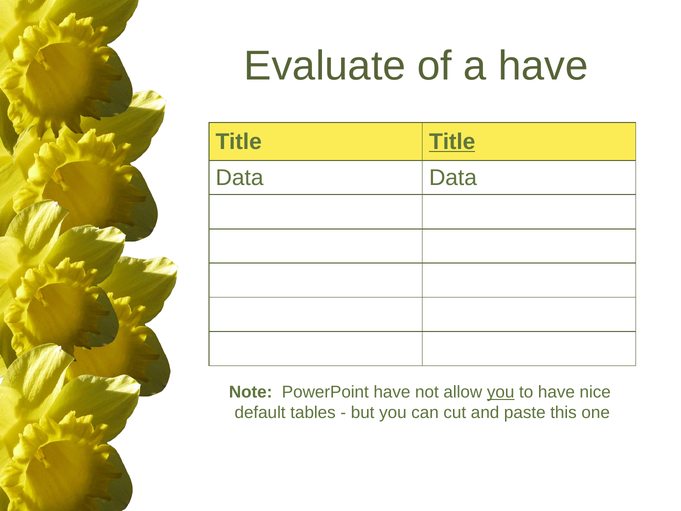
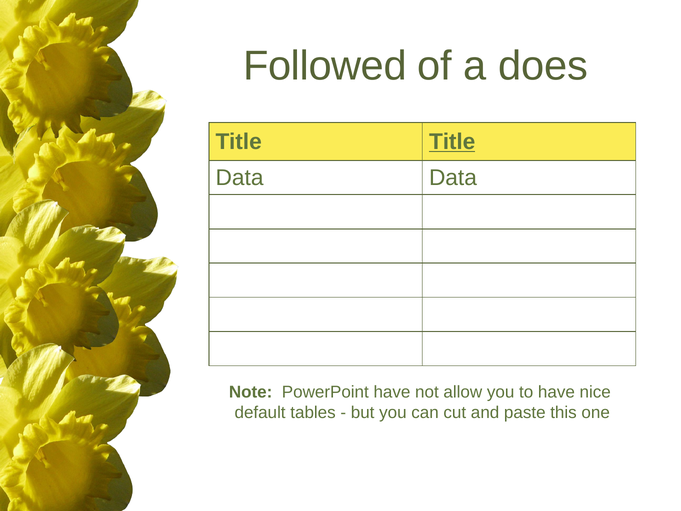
Evaluate: Evaluate -> Followed
a have: have -> does
you at (501, 392) underline: present -> none
